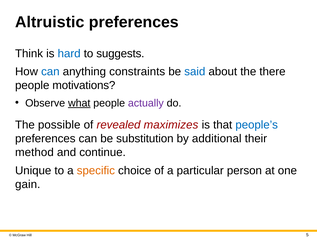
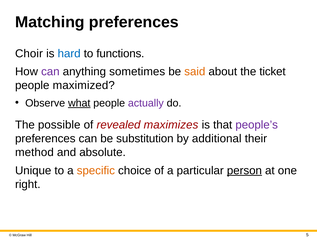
Altruistic: Altruistic -> Matching
Think: Think -> Choir
suggests: suggests -> functions
can at (50, 72) colour: blue -> purple
constraints: constraints -> sometimes
said colour: blue -> orange
there: there -> ticket
motivations: motivations -> maximized
people’s colour: blue -> purple
continue: continue -> absolute
person underline: none -> present
gain: gain -> right
